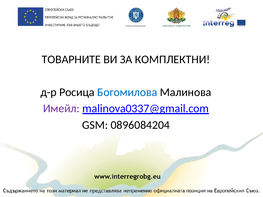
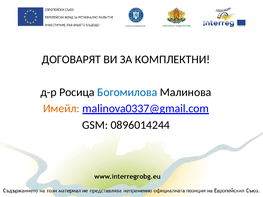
ТОВАРНИТЕ: ТОВАРНИТЕ -> ДОГОВАРЯТ
Имейл colour: purple -> orange
0896084204: 0896084204 -> 0896014244
